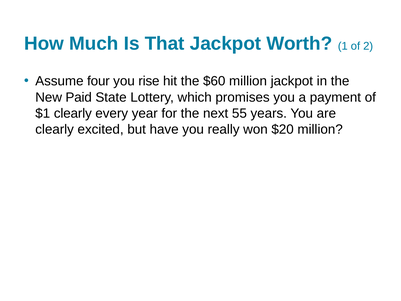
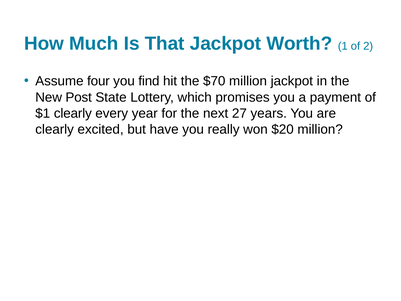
rise: rise -> find
$60: $60 -> $70
Paid: Paid -> Post
55: 55 -> 27
